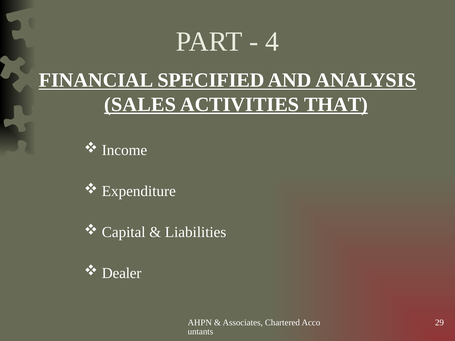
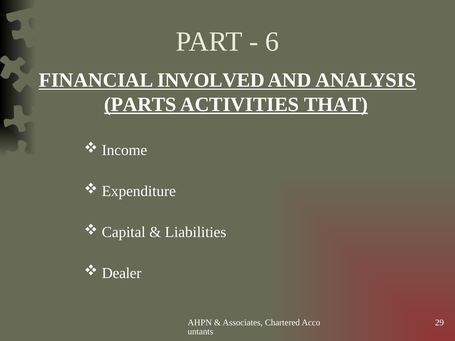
4: 4 -> 6
SPECIFIED: SPECIFIED -> INVOLVED
SALES: SALES -> PARTS
